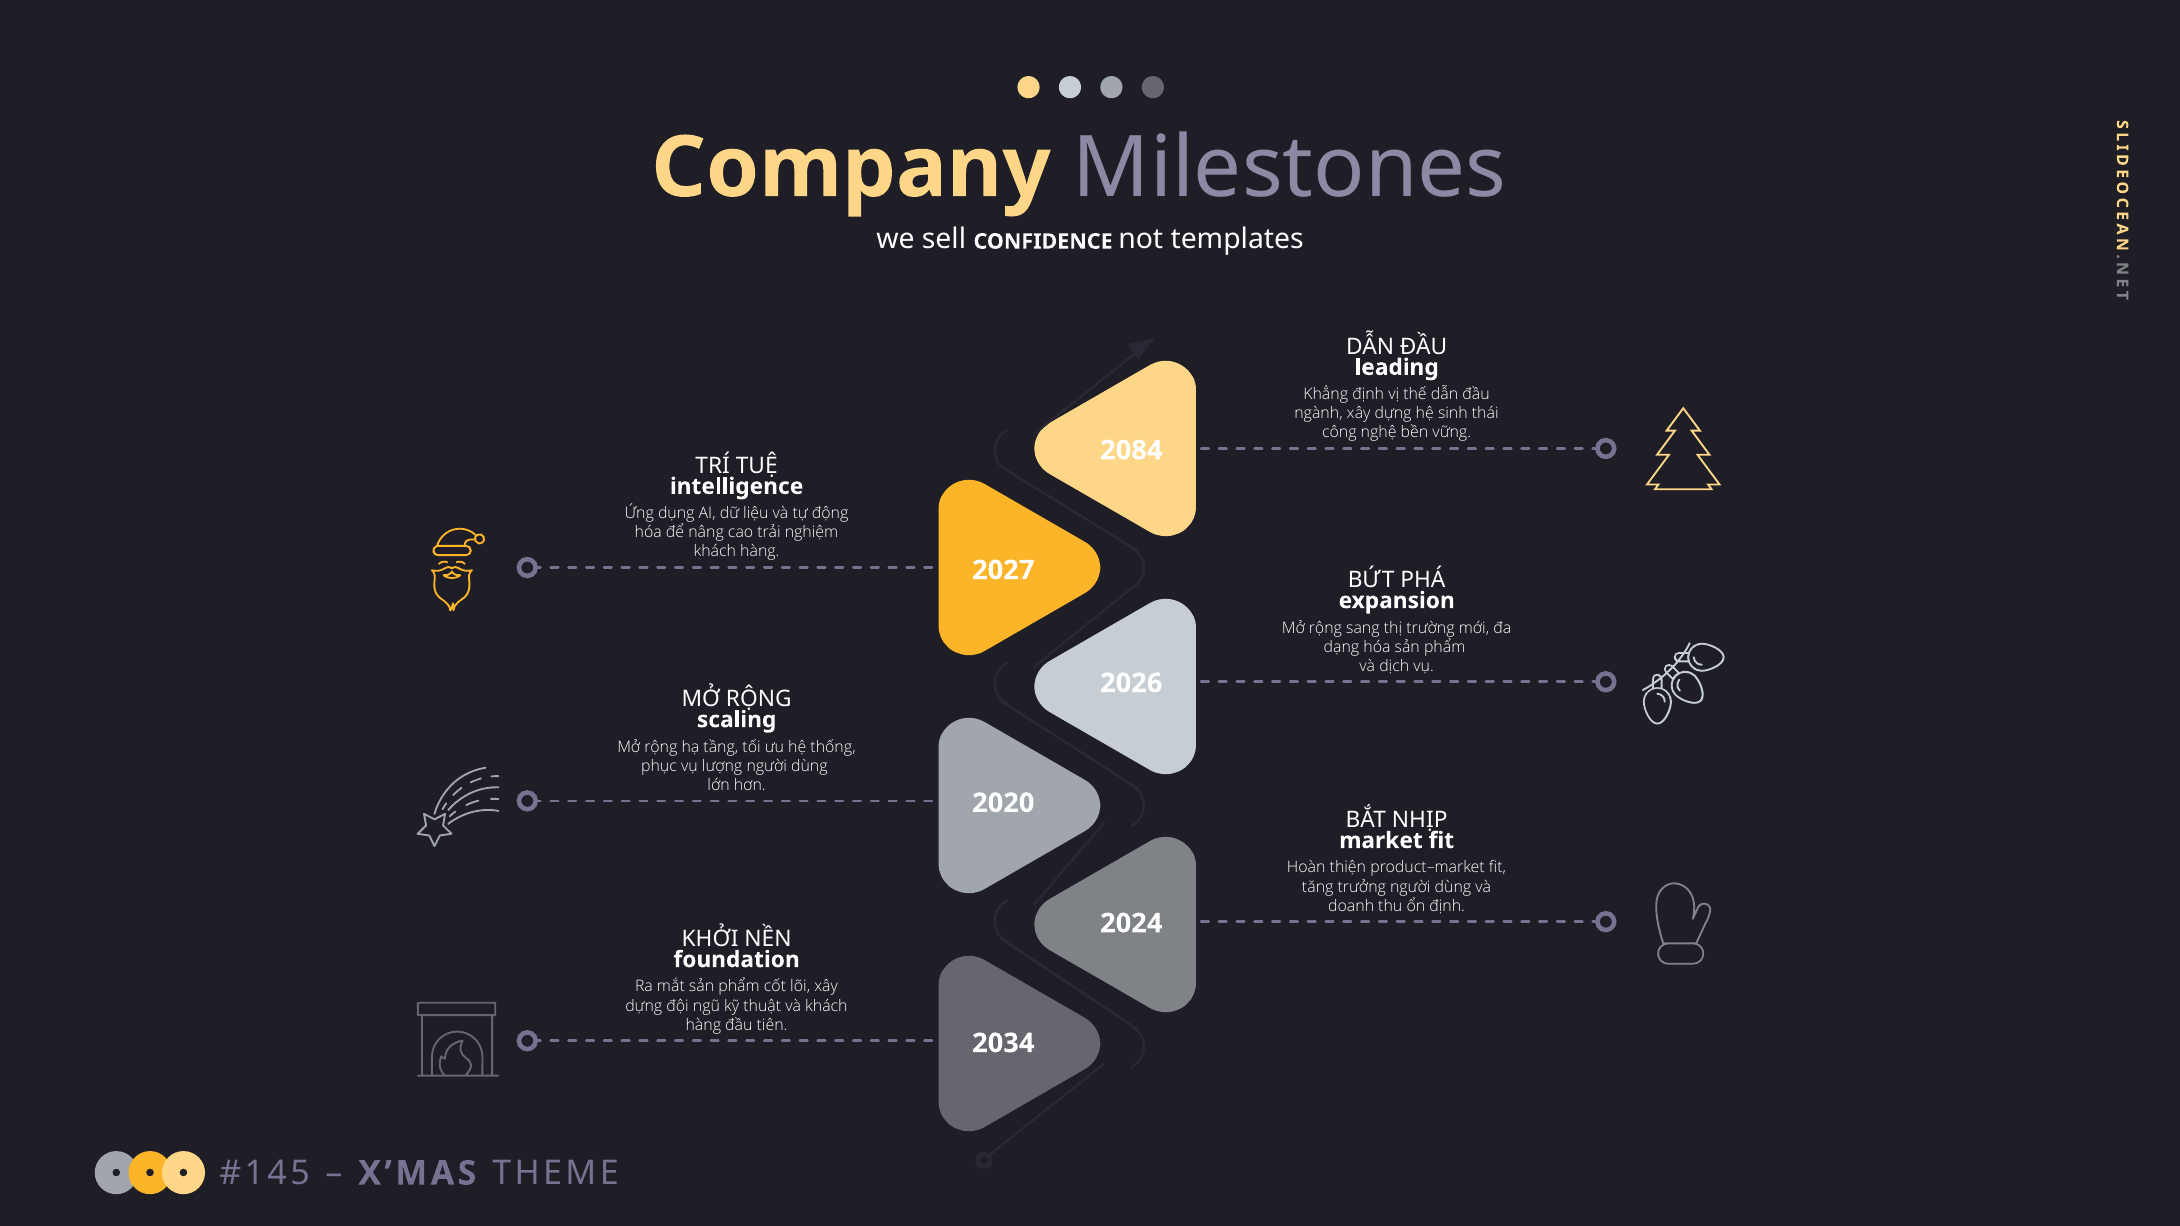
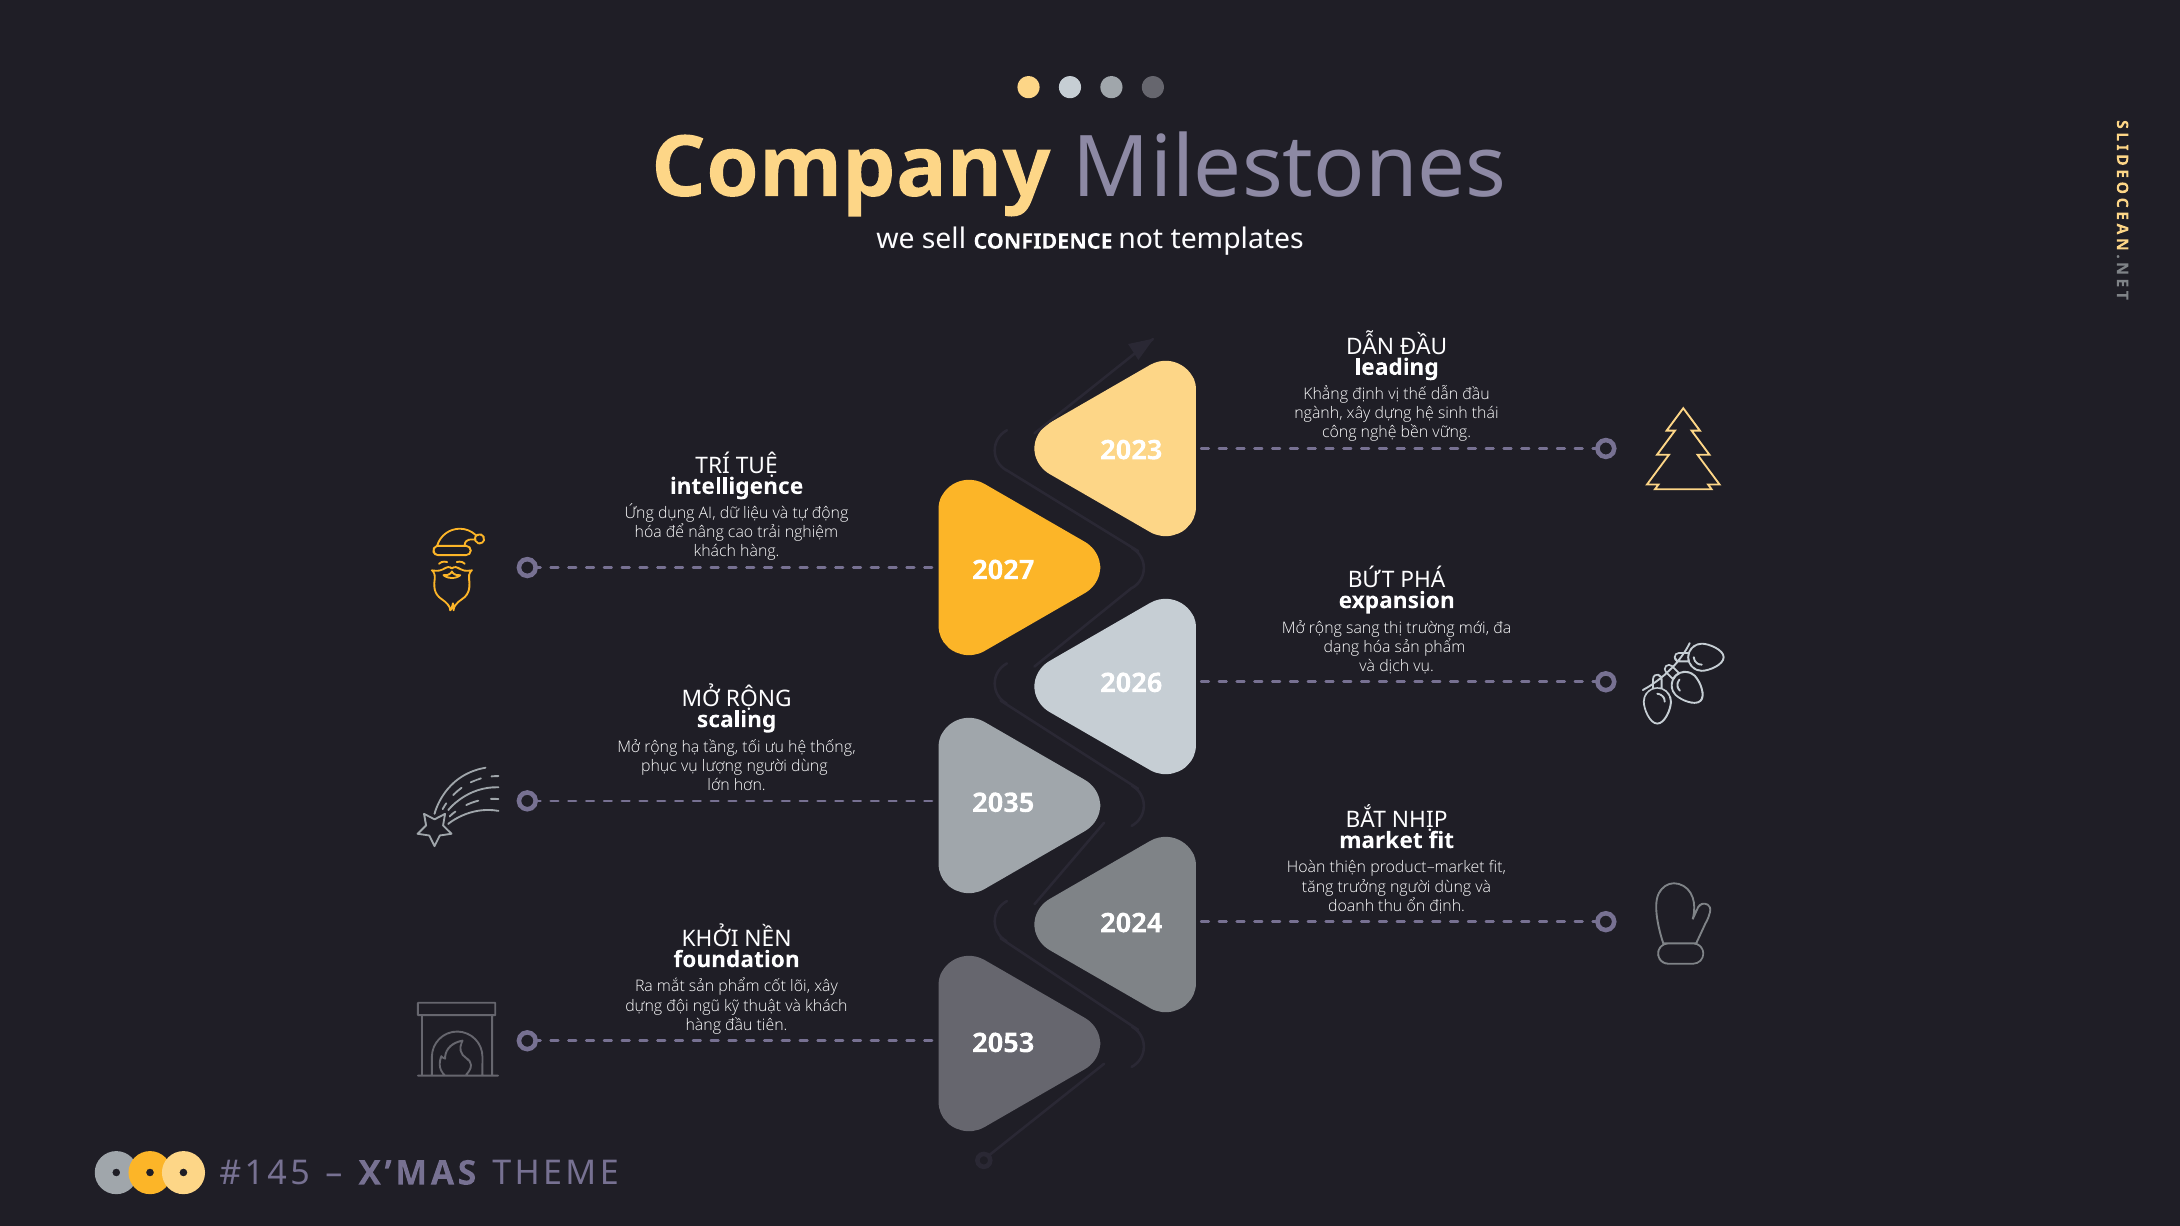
2084: 2084 -> 2023
2020: 2020 -> 2035
2034: 2034 -> 2053
